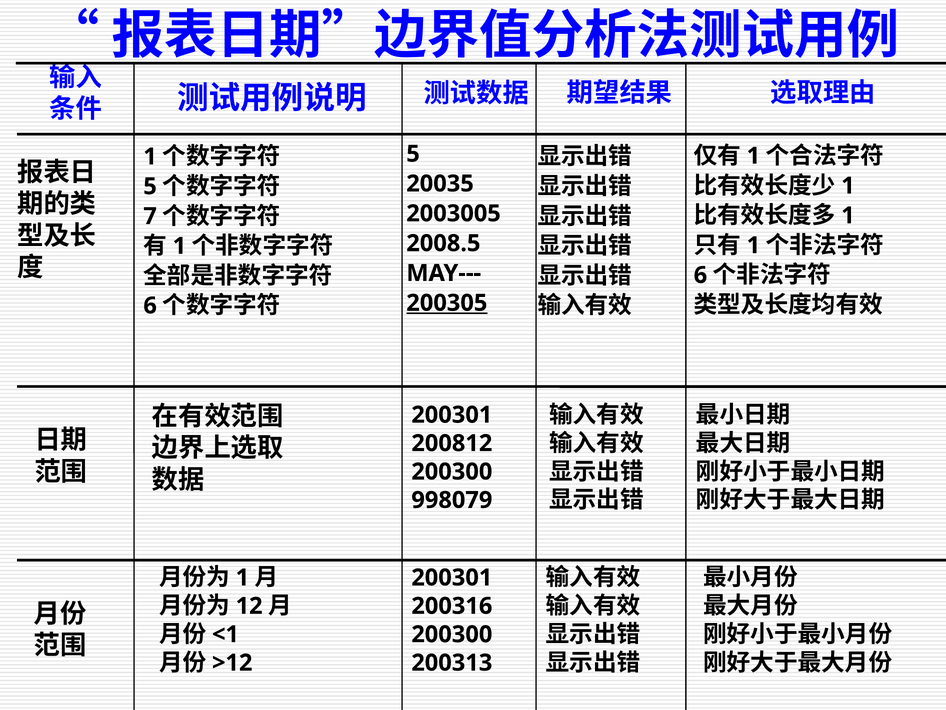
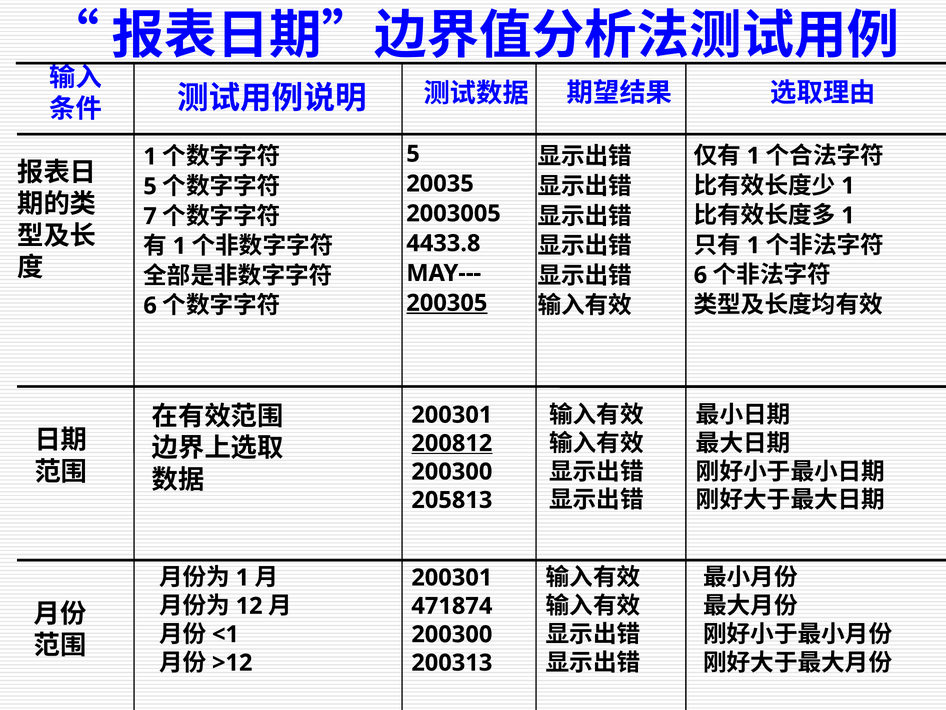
2008.5: 2008.5 -> 4433.8
200812 underline: none -> present
998079: 998079 -> 205813
200316: 200316 -> 471874
